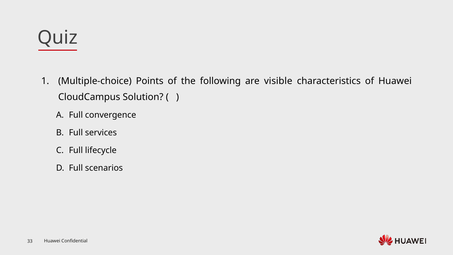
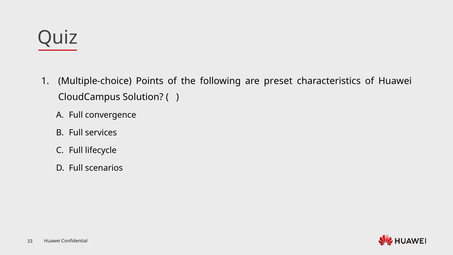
visible: visible -> preset
